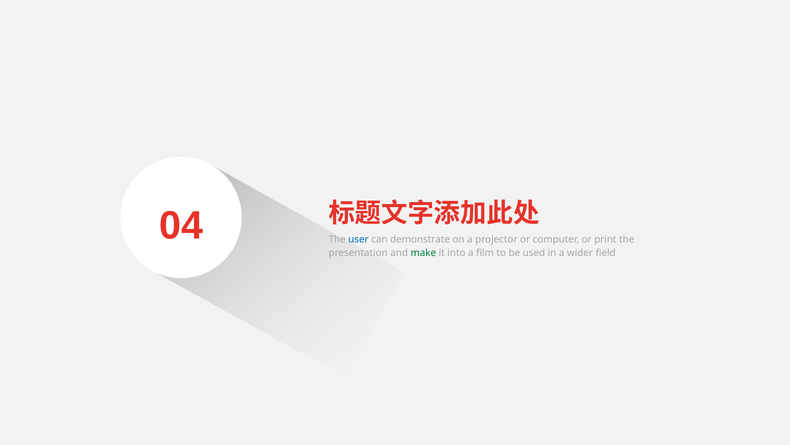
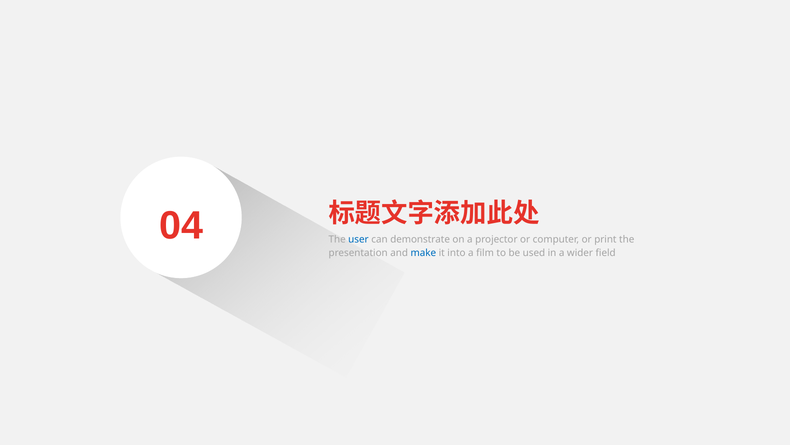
make colour: green -> blue
